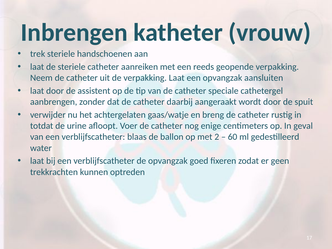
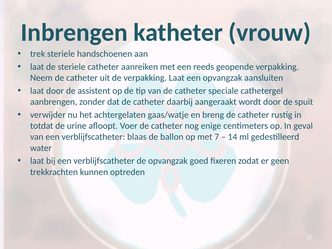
2: 2 -> 7
60: 60 -> 14
